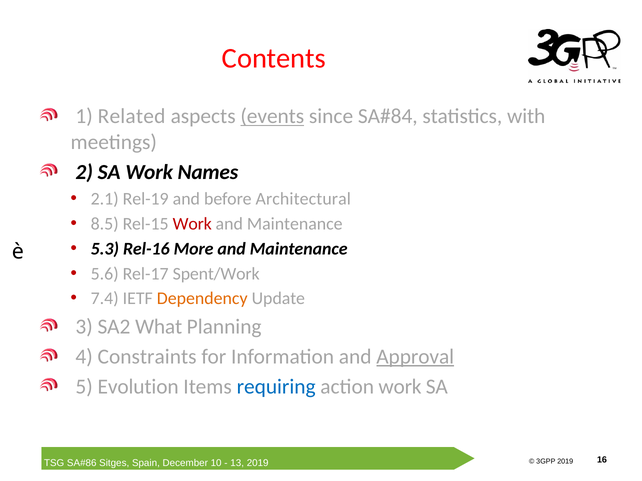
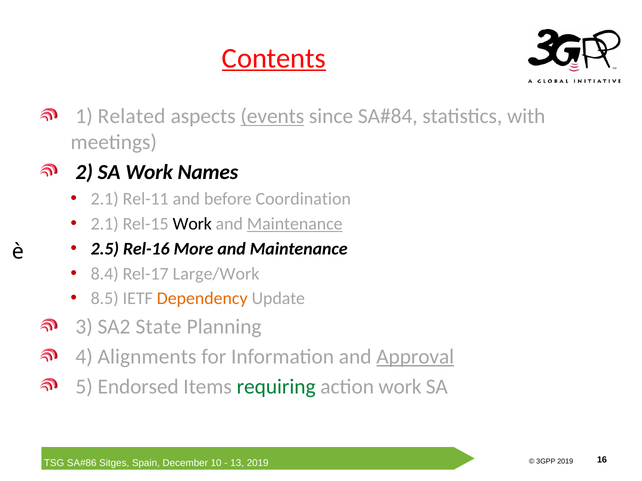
Contents underline: none -> present
Rel-19: Rel-19 -> Rel-11
Architectural: Architectural -> Coordination
8.5 at (105, 224): 8.5 -> 2.1
Work at (192, 224) colour: red -> black
Maintenance at (295, 224) underline: none -> present
5.3: 5.3 -> 2.5
5.6: 5.6 -> 8.4
Spent/Work: Spent/Work -> Large/Work
7.4: 7.4 -> 8.5
What: What -> State
Constraints: Constraints -> Alignments
Evolution: Evolution -> Endorsed
requiring colour: blue -> green
